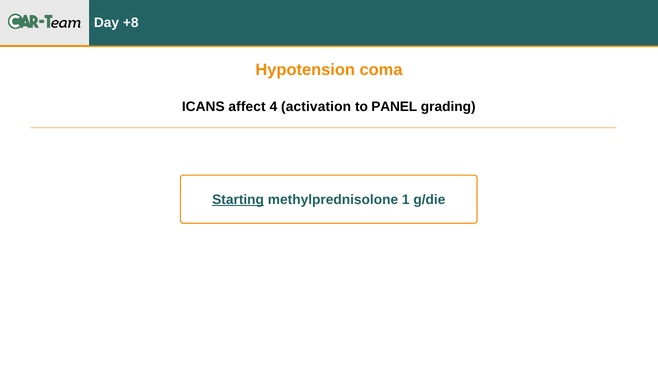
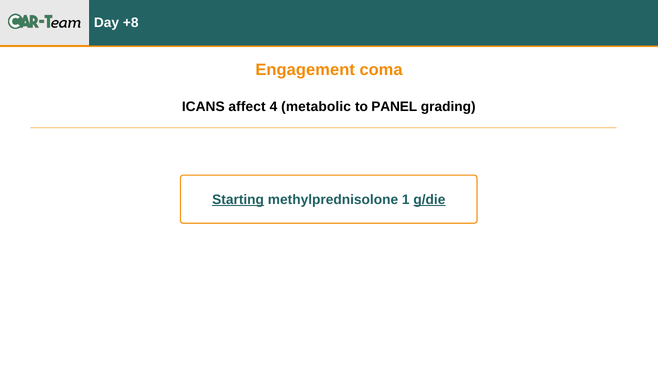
Hypotension: Hypotension -> Engagement
activation: activation -> metabolic
g/die underline: none -> present
